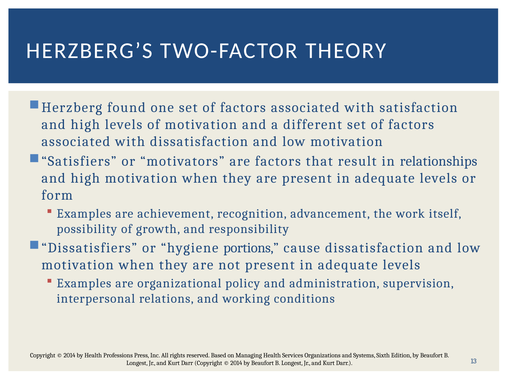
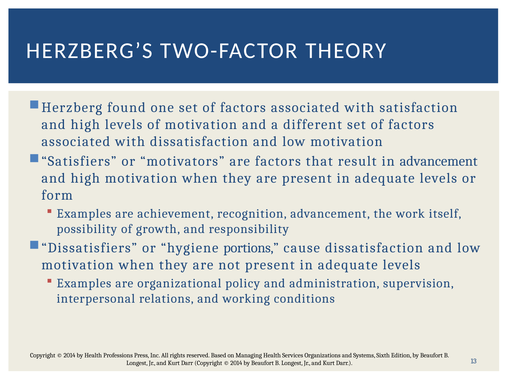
in relationships: relationships -> advancement
